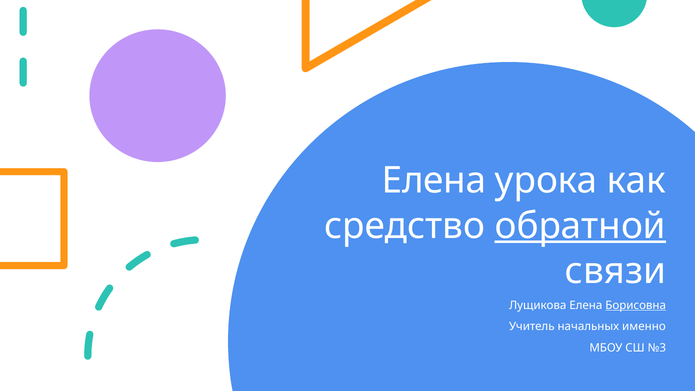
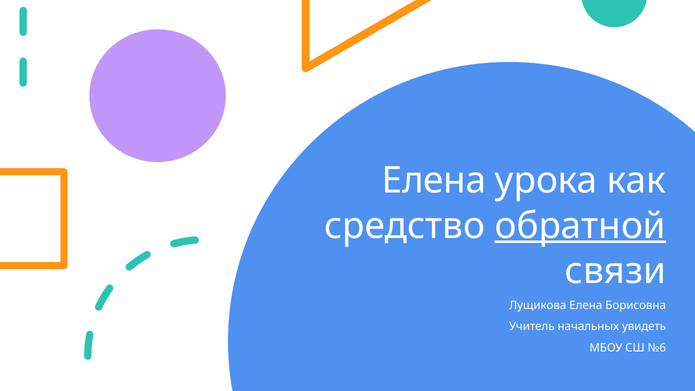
Борисовна underline: present -> none
именно: именно -> увидеть
№3: №3 -> №6
